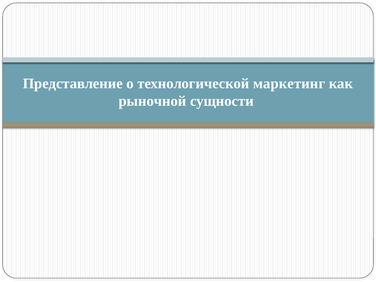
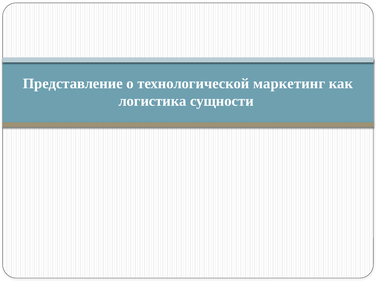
рыночной: рыночной -> логистика
